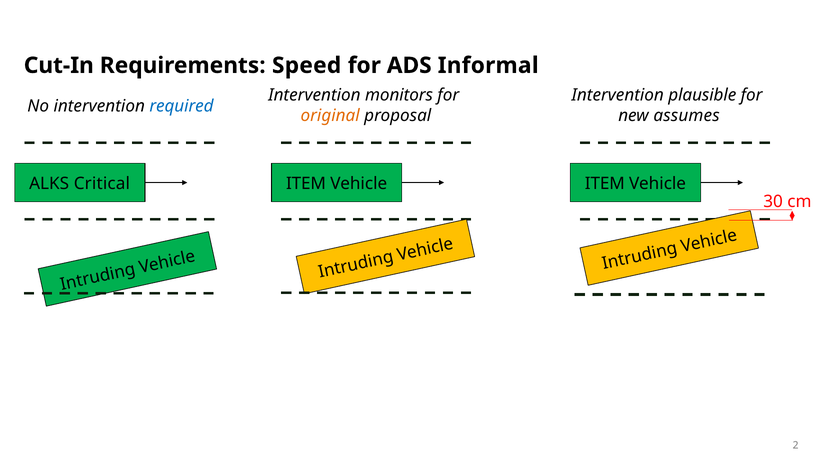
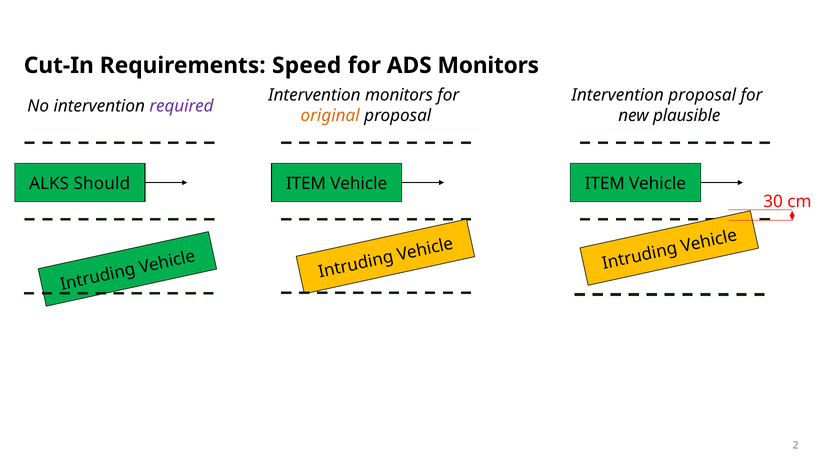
ADS Informal: Informal -> Monitors
Intervention plausible: plausible -> proposal
required colour: blue -> purple
assumes: assumes -> plausible
Critical: Critical -> Should
